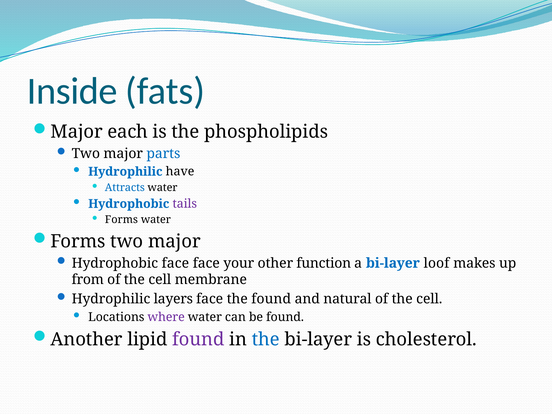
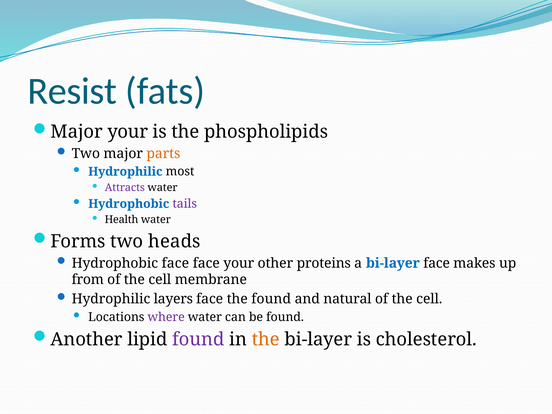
Inside: Inside -> Resist
Major each: each -> your
parts colour: blue -> orange
have: have -> most
Attracts colour: blue -> purple
Forms at (121, 220): Forms -> Health
Forms two major: major -> heads
function: function -> proteins
bi-layer loof: loof -> face
the at (266, 339) colour: blue -> orange
